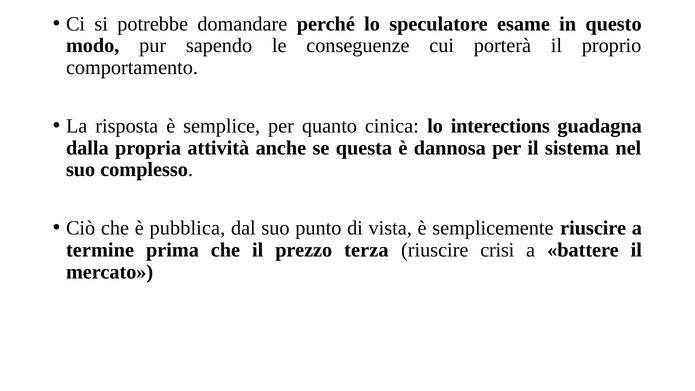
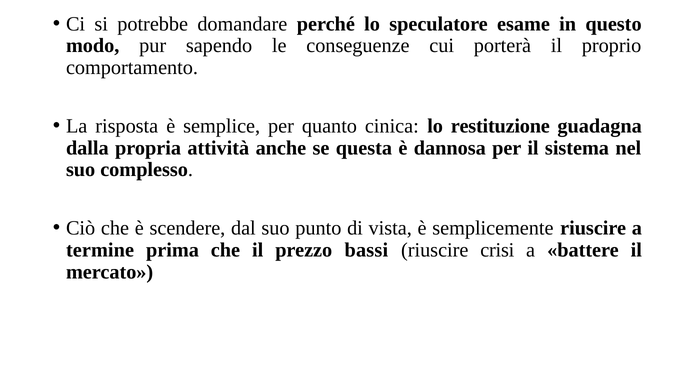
interections: interections -> restituzione
pubblica: pubblica -> scendere
terza: terza -> bassi
